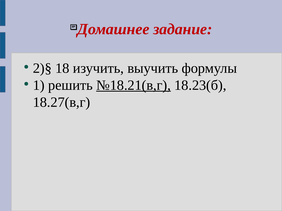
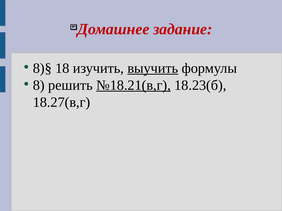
2)§: 2)§ -> 8)§
выучить underline: none -> present
1: 1 -> 8
